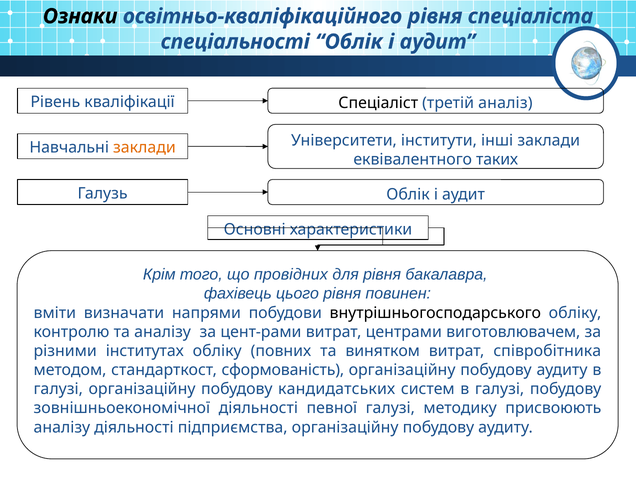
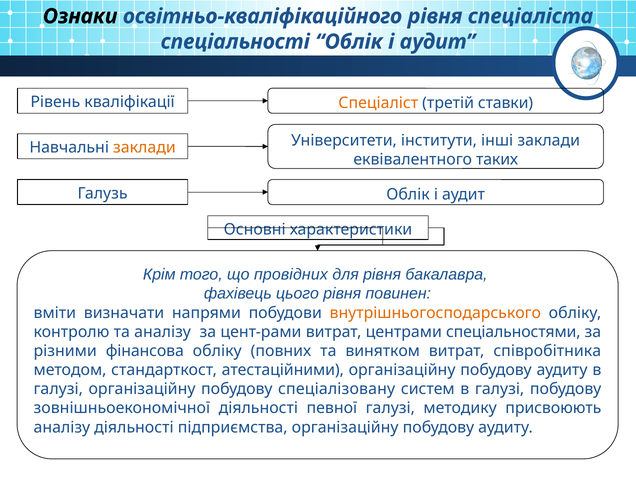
Спеціаліст colour: black -> orange
аналіз: аналіз -> ставки
внутрішньогосподарського colour: black -> orange
виготовлювачем: виготовлювачем -> спеціальностями
інститутах: інститутах -> фінансова
сформованість: сформованість -> атестаційними
кандидатських: кандидатських -> спеціалізовану
